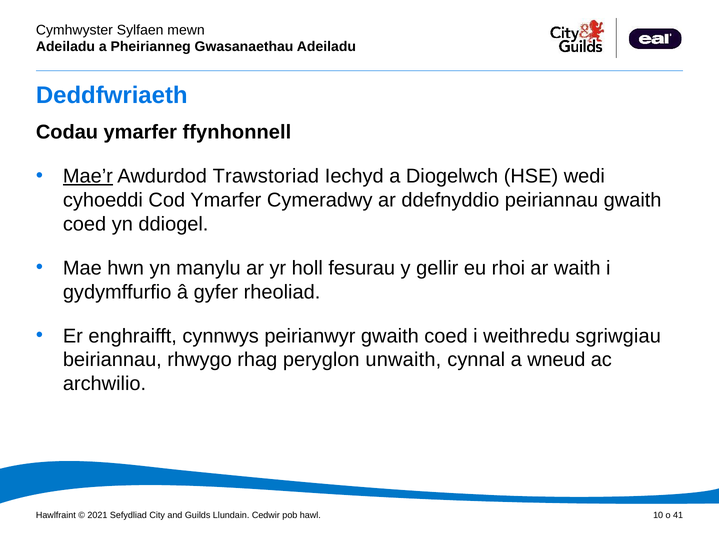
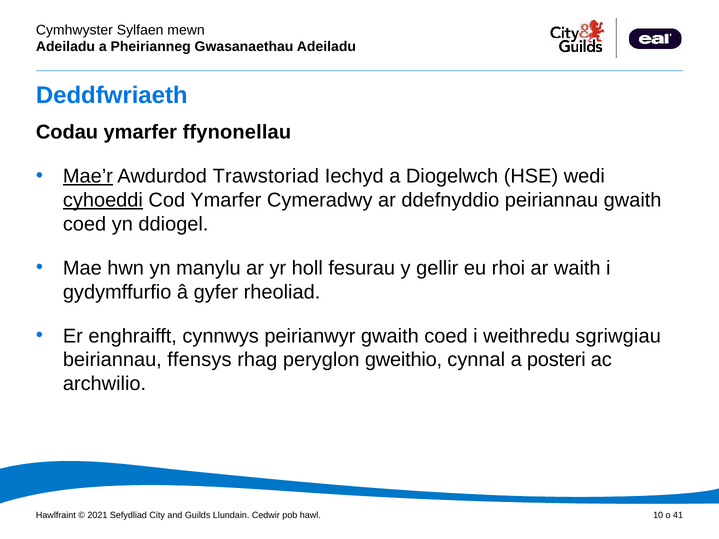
ffynhonnell: ffynhonnell -> ffynonellau
cyhoeddi underline: none -> present
rhwygo: rhwygo -> ffensys
unwaith: unwaith -> gweithio
wneud: wneud -> posteri
